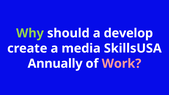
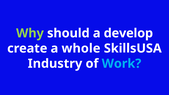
media: media -> whole
Annually: Annually -> Industry
Work colour: pink -> light blue
